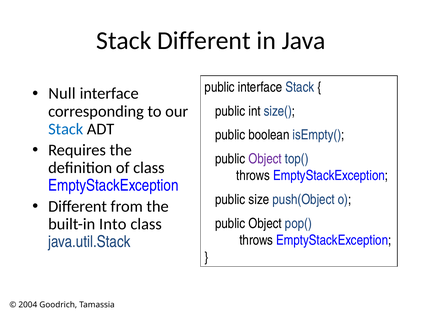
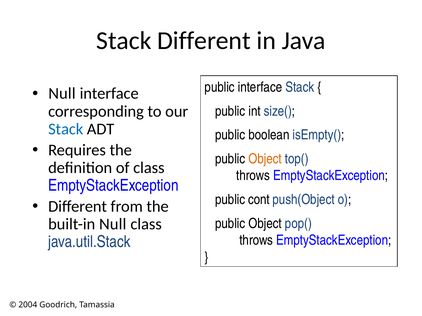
Object at (265, 159) colour: purple -> orange
size: size -> cont
built-in Into: Into -> Null
